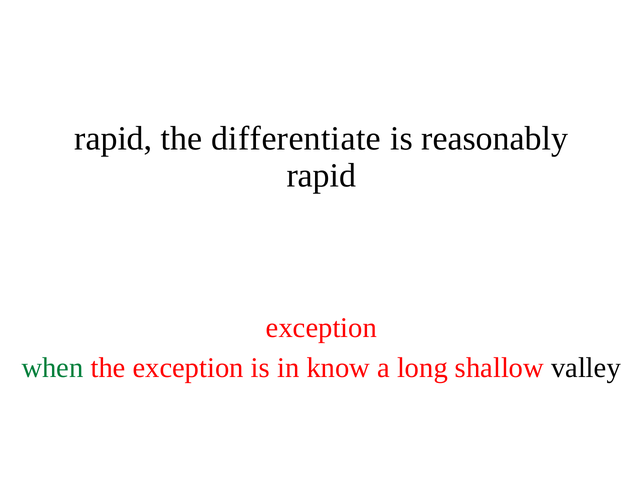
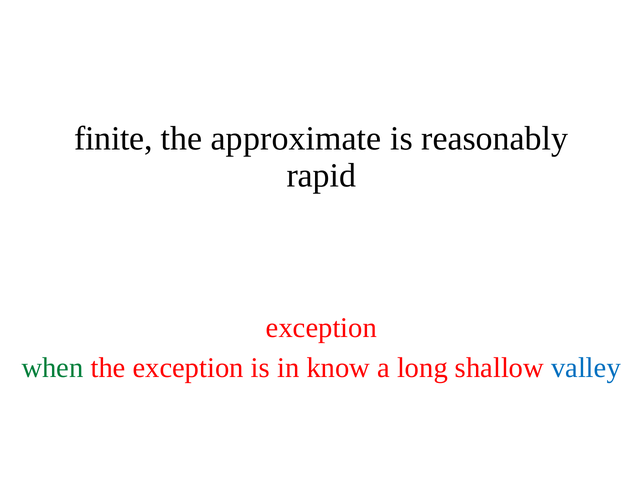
rapid at (113, 139): rapid -> finite
differentiate: differentiate -> approximate
valley colour: black -> blue
